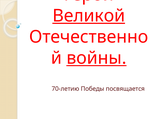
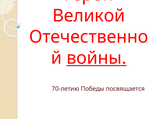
Великой underline: present -> none
